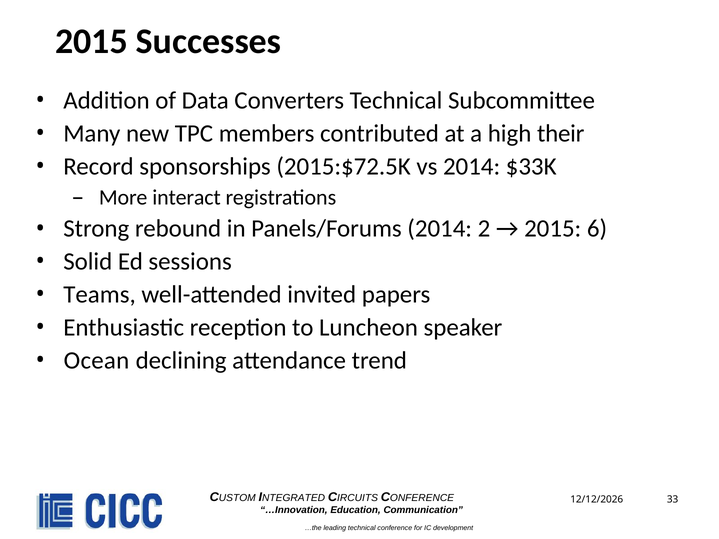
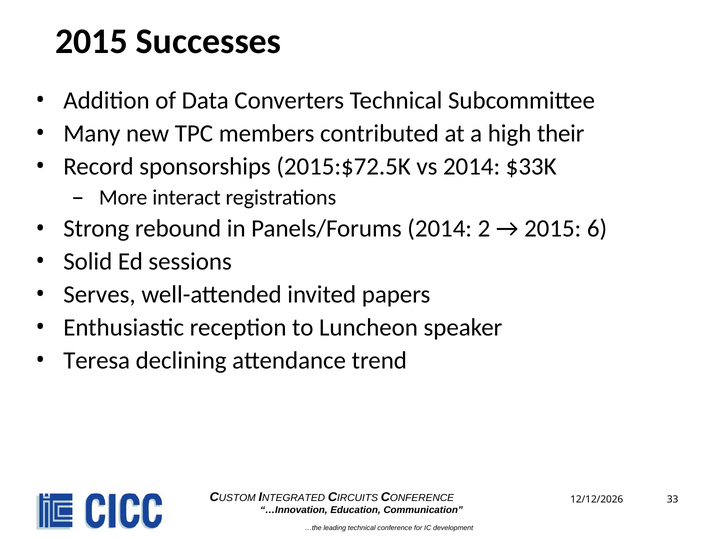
Teams: Teams -> Serves
Ocean: Ocean -> Teresa
